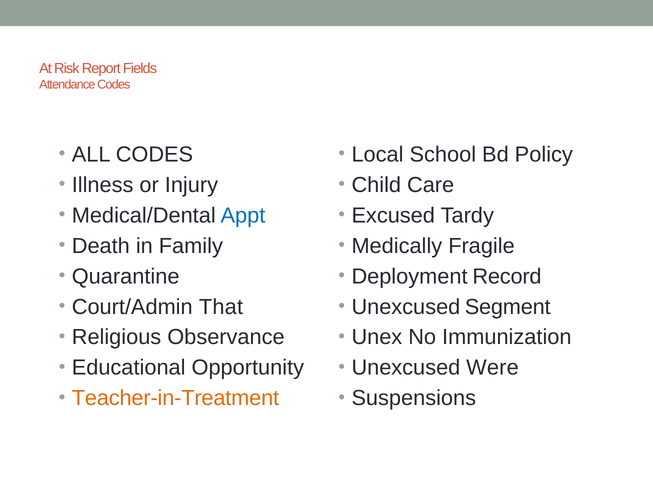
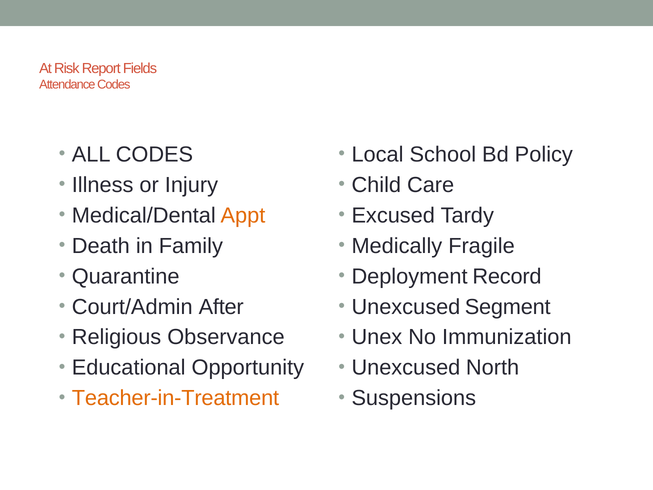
Appt colour: blue -> orange
That: That -> After
Were: Were -> North
